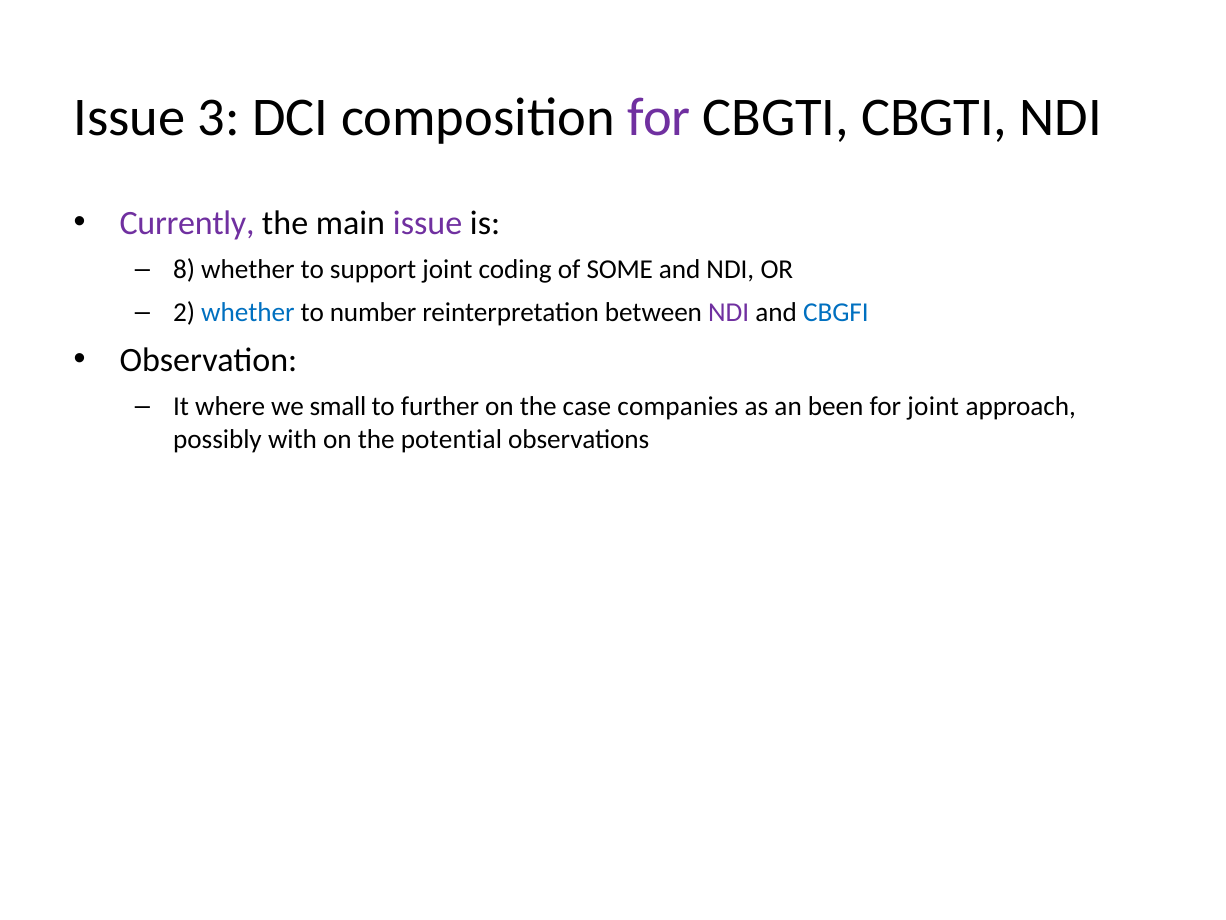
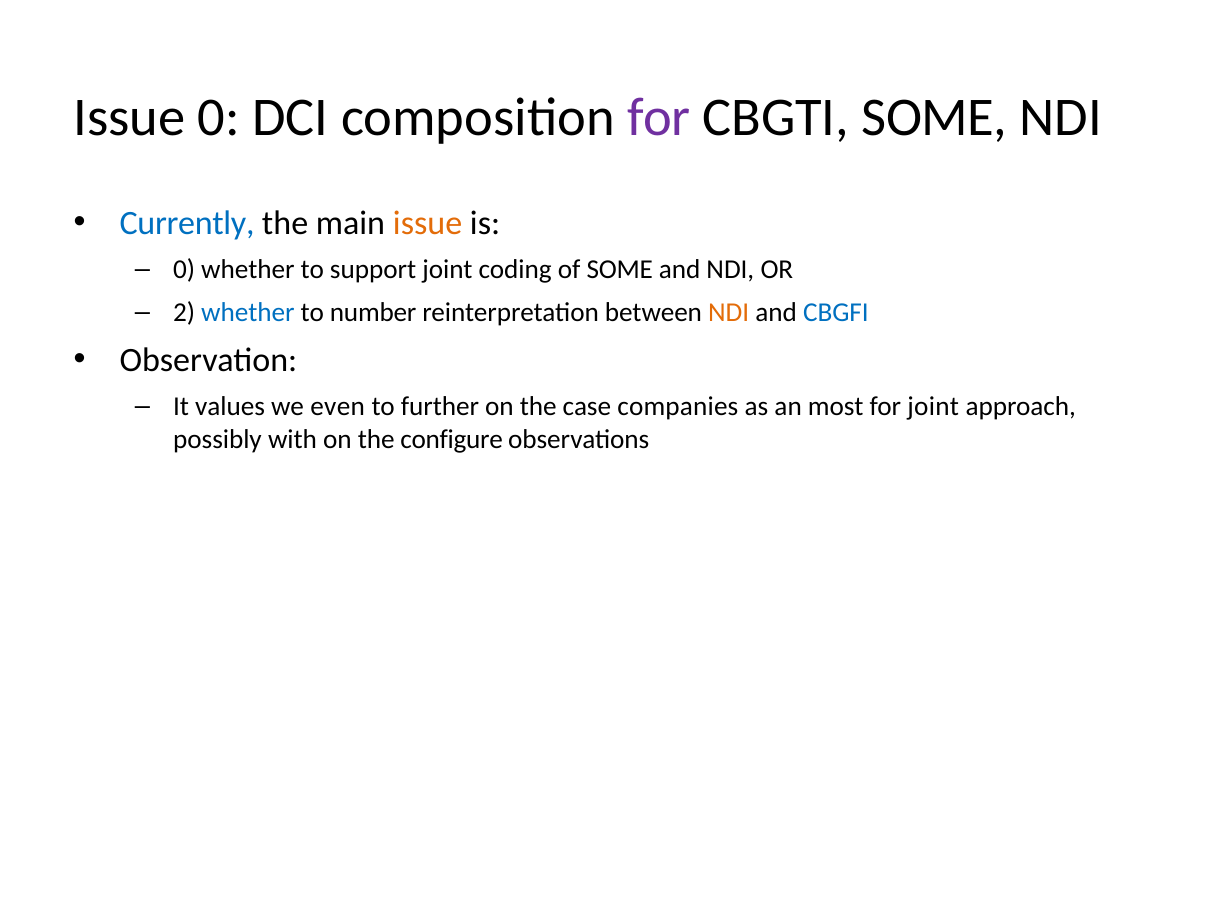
Issue 3: 3 -> 0
CBGTI CBGTI: CBGTI -> SOME
Currently colour: purple -> blue
issue at (428, 223) colour: purple -> orange
8 at (184, 270): 8 -> 0
NDI at (729, 313) colour: purple -> orange
where: where -> values
small: small -> even
been: been -> most
potential: potential -> configure
